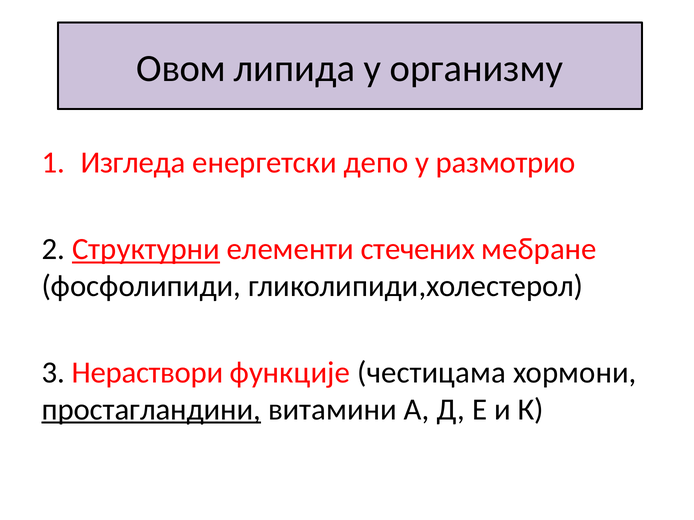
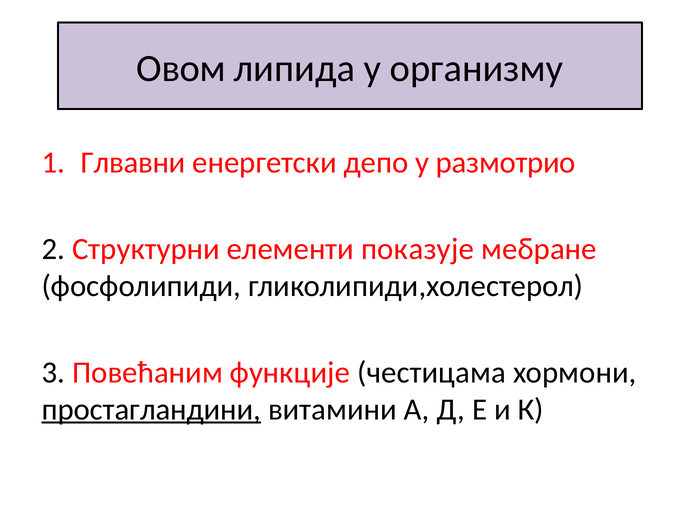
Изгледа: Изгледа -> Глвавни
Структурни underline: present -> none
стечених: стечених -> показује
Нераствори: Нераствори -> Повећаним
